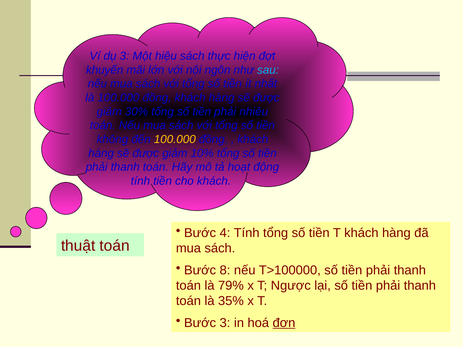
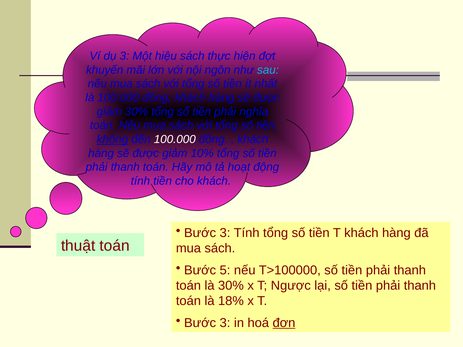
nhiêu: nhiêu -> nghĩa
không underline: none -> present
100.000 at (175, 139) colour: yellow -> white
4 at (225, 233): 4 -> 3
8: 8 -> 5
là 79%: 79% -> 30%
35%: 35% -> 18%
